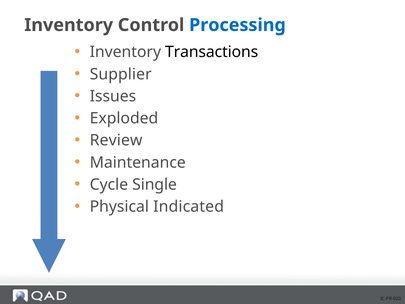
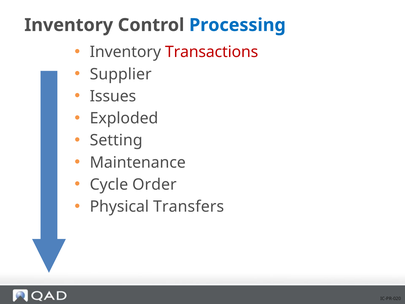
Transactions colour: black -> red
Review: Review -> Setting
Single: Single -> Order
Indicated: Indicated -> Transfers
